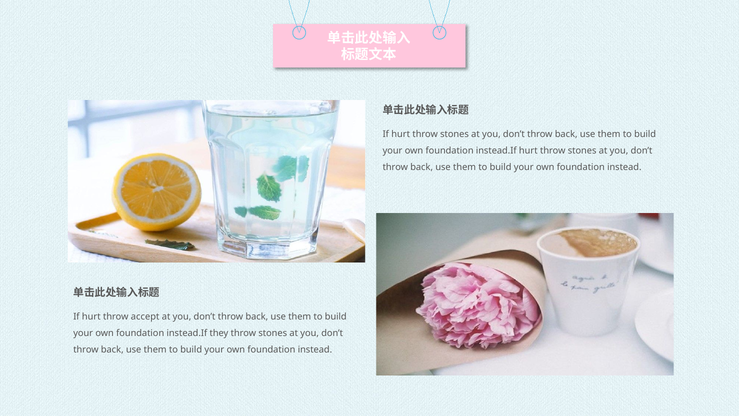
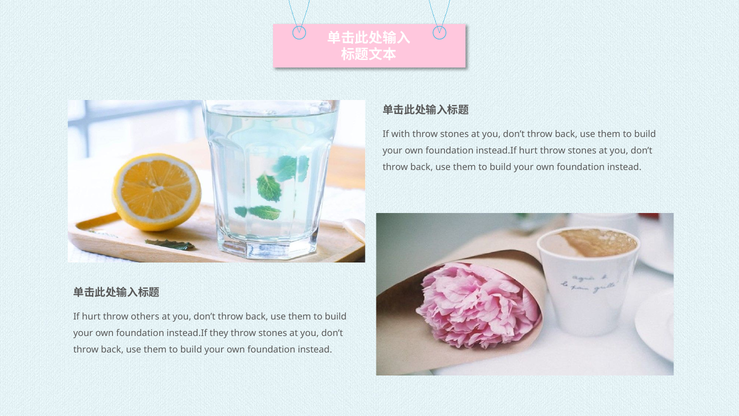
hurt at (401, 134): hurt -> with
accept: accept -> others
